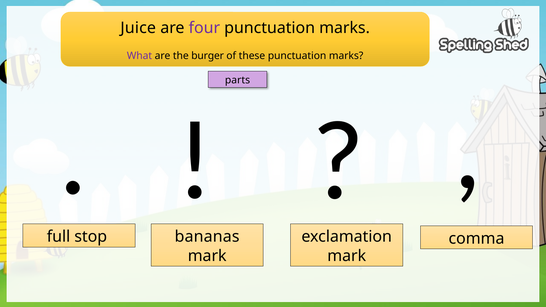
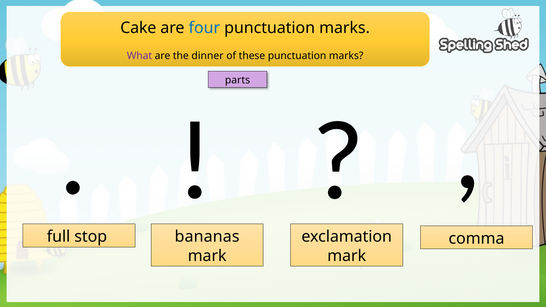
Juice: Juice -> Cake
four colour: purple -> blue
burger: burger -> dinner
